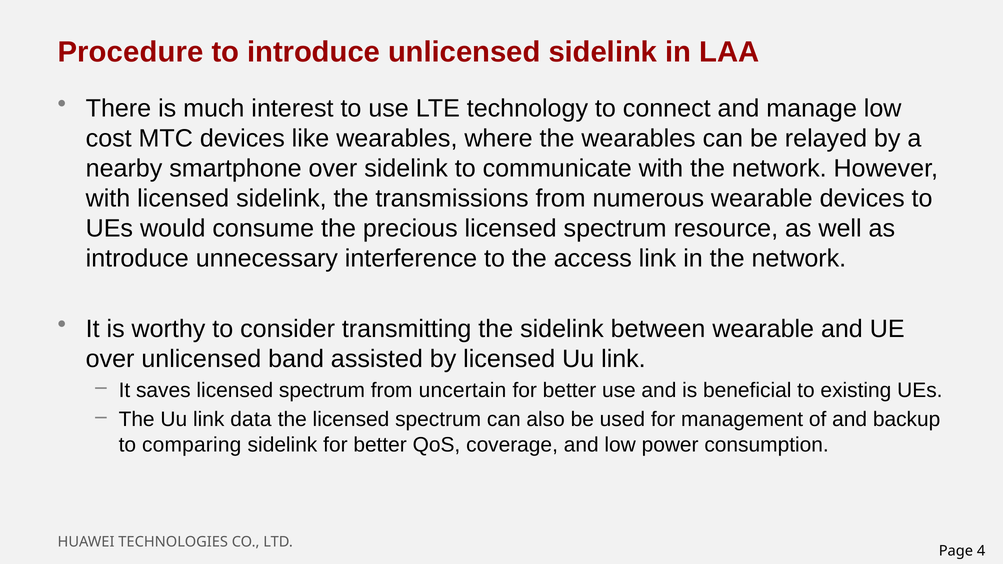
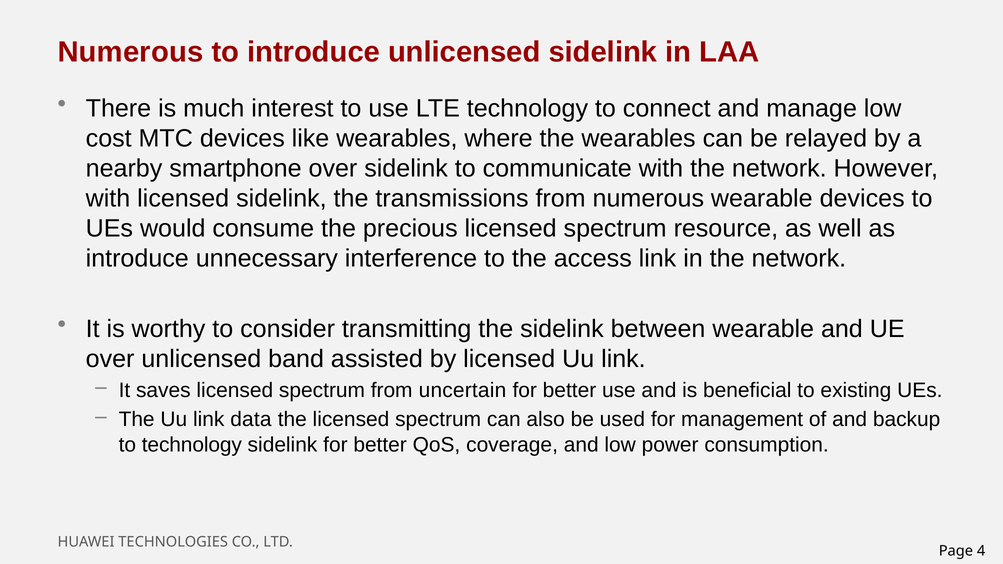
Procedure at (130, 52): Procedure -> Numerous
to comparing: comparing -> technology
